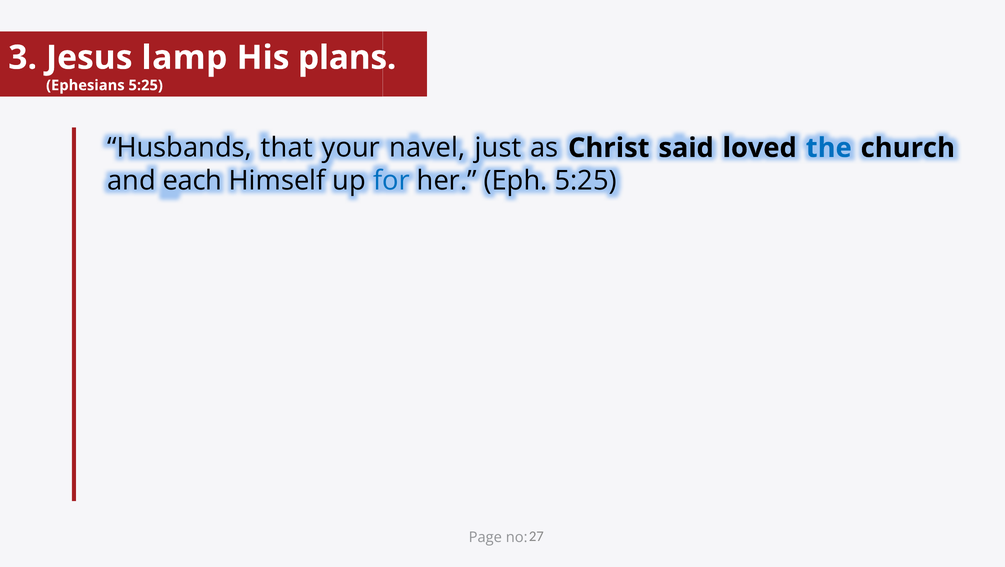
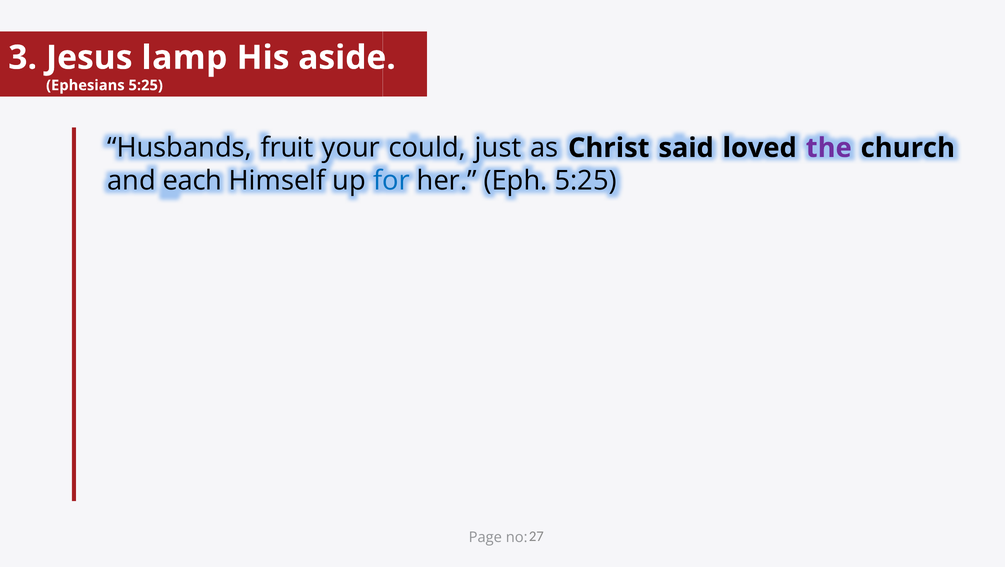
plans: plans -> aside
that: that -> fruit
navel: navel -> could
the colour: blue -> purple
